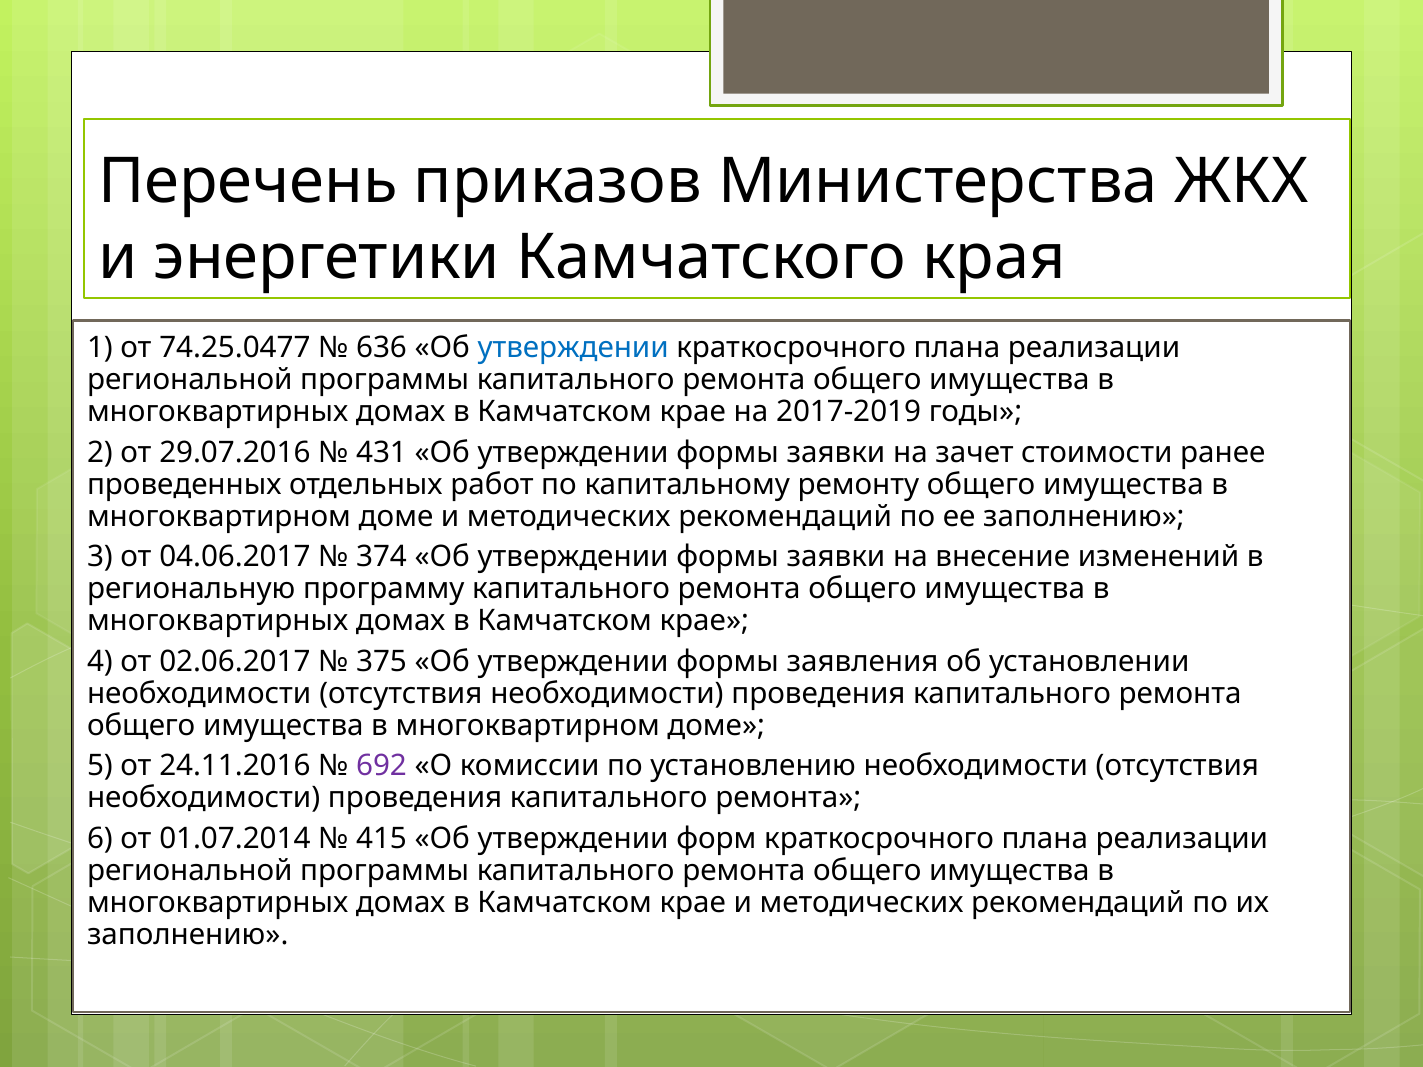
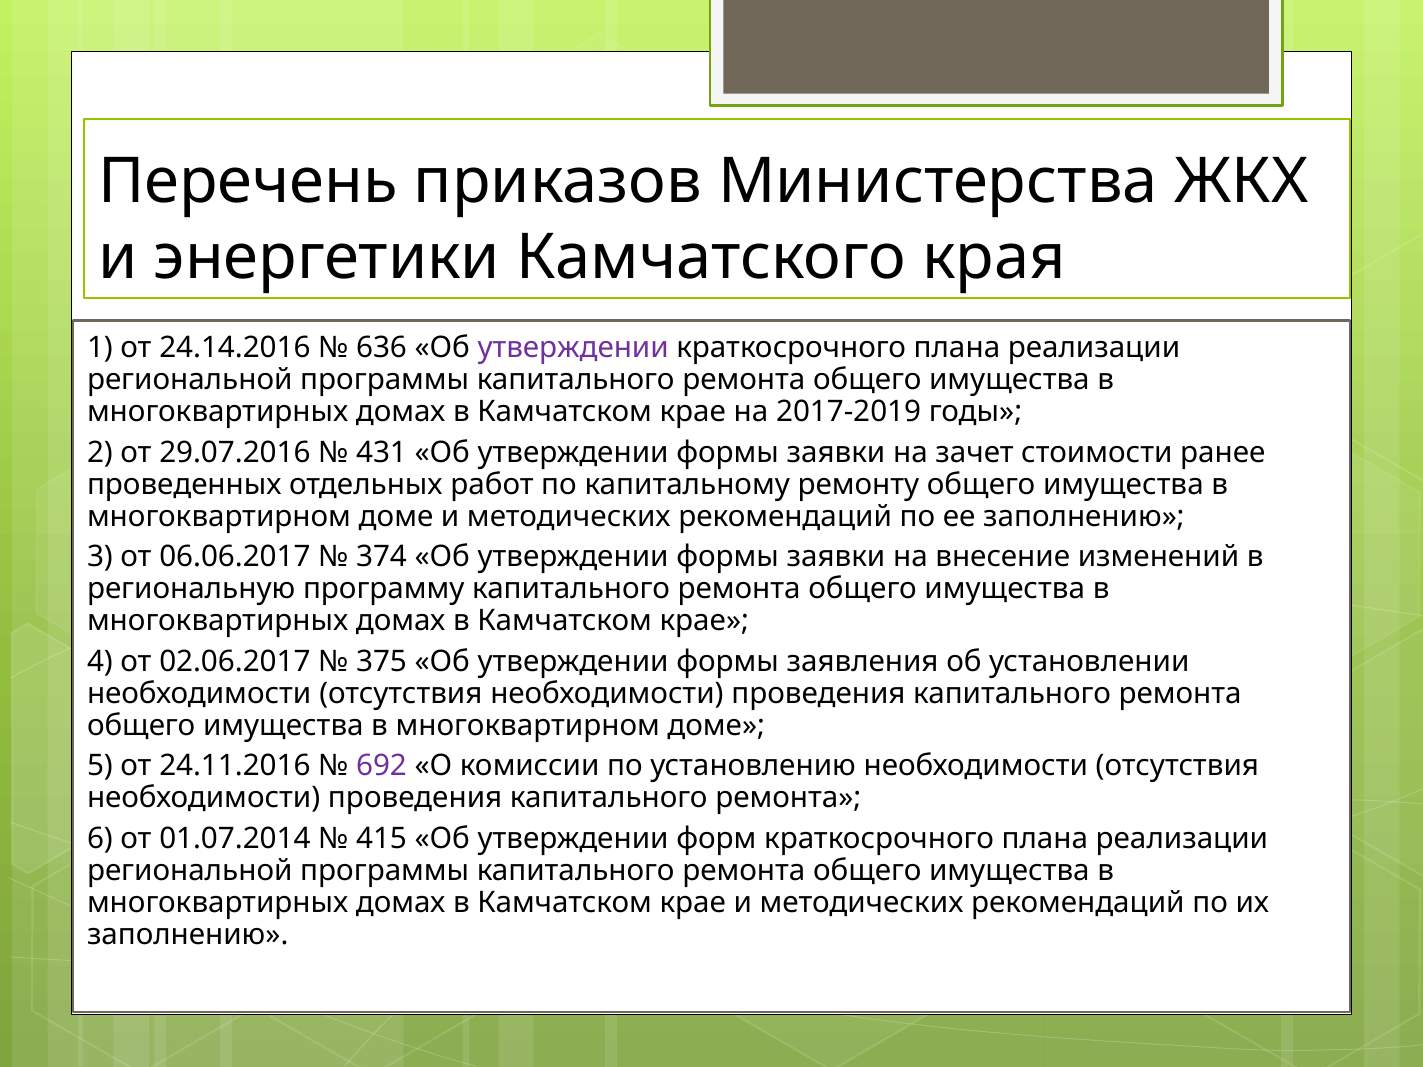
74.25.0477: 74.25.0477 -> 24.14.2016
утверждении at (573, 348) colour: blue -> purple
04.06.2017: 04.06.2017 -> 06.06.2017
